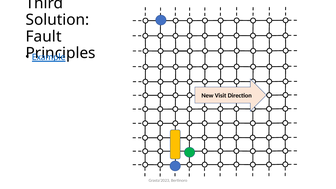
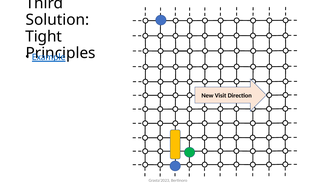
Fault: Fault -> Tight
